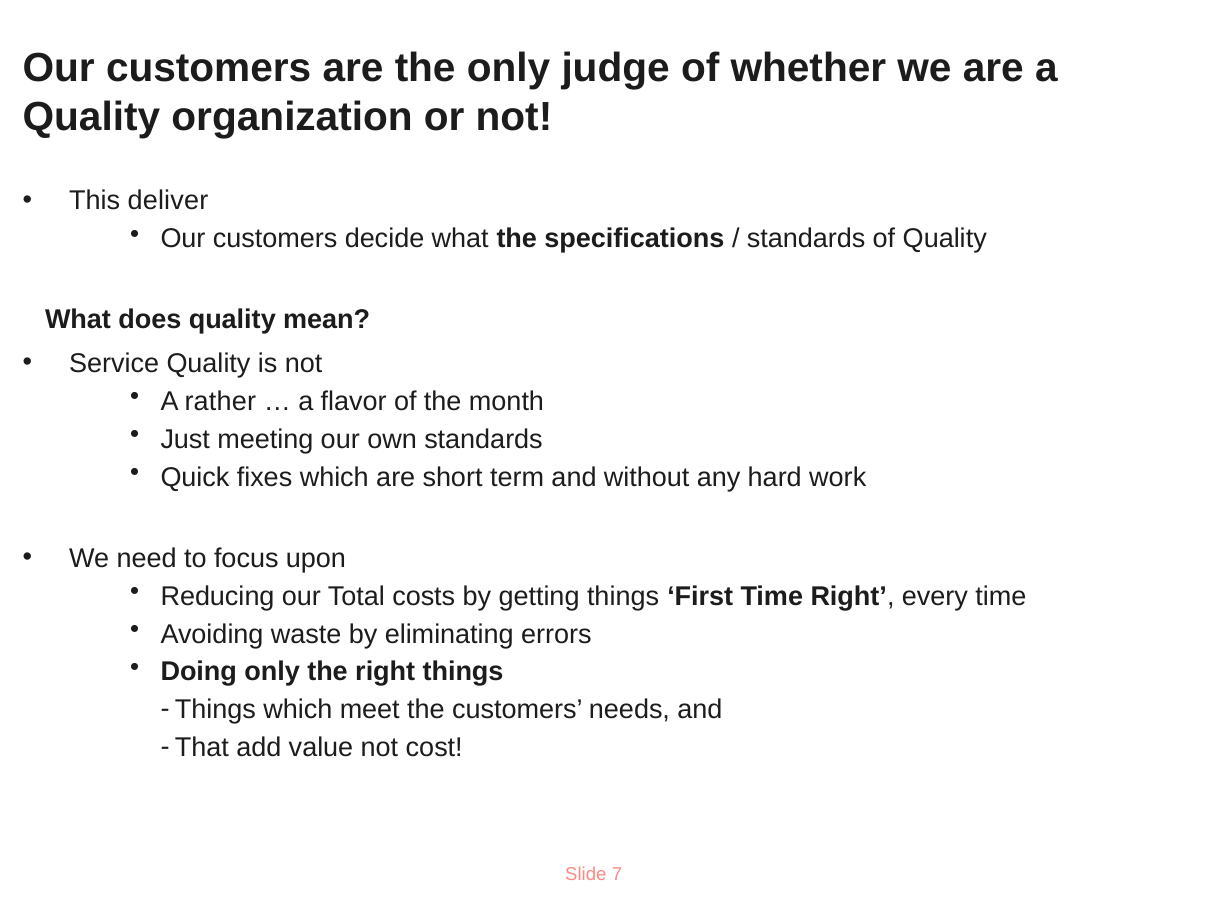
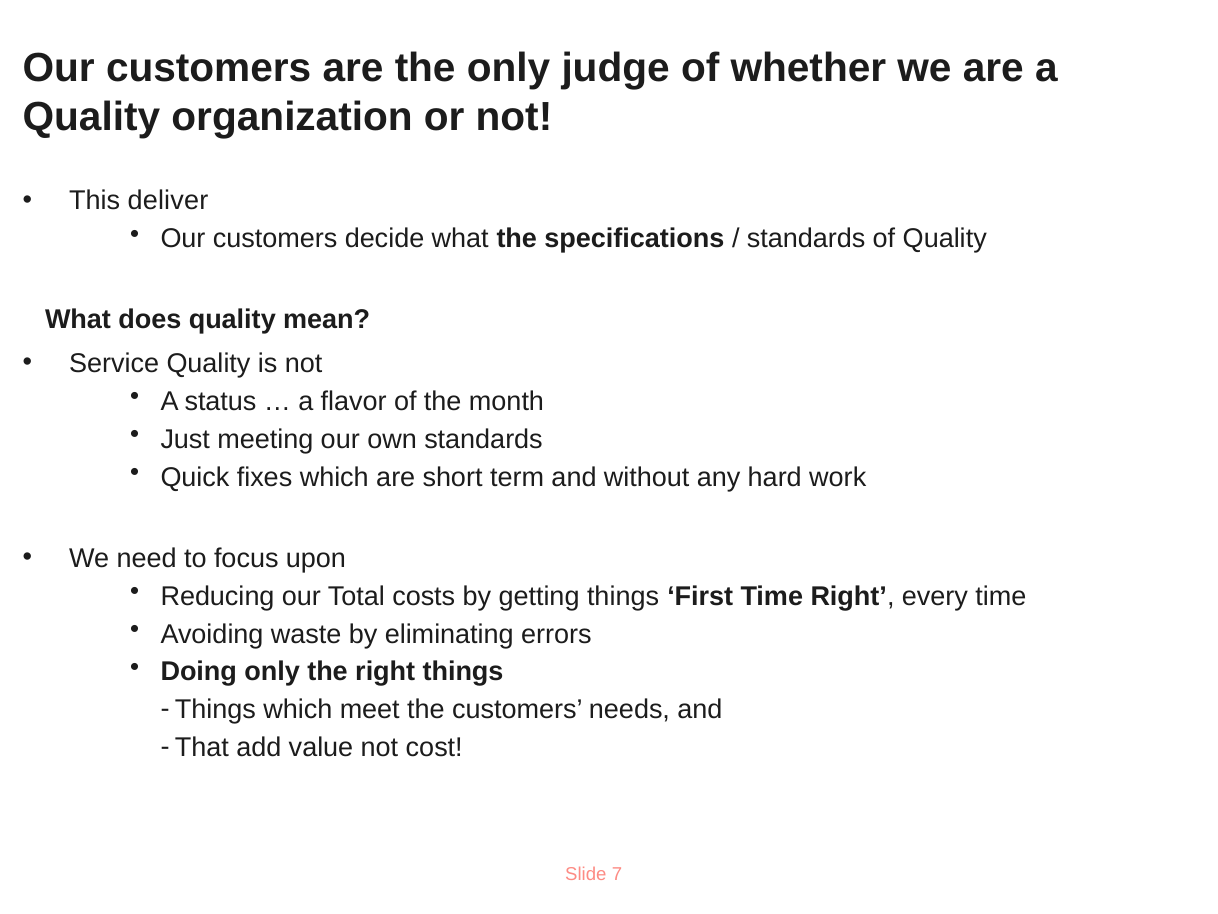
rather: rather -> status
